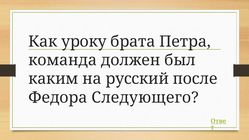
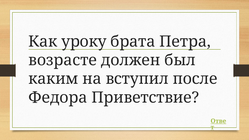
команда: команда -> возрасте
русский: русский -> вступил
Следующего: Следующего -> Приветствие
